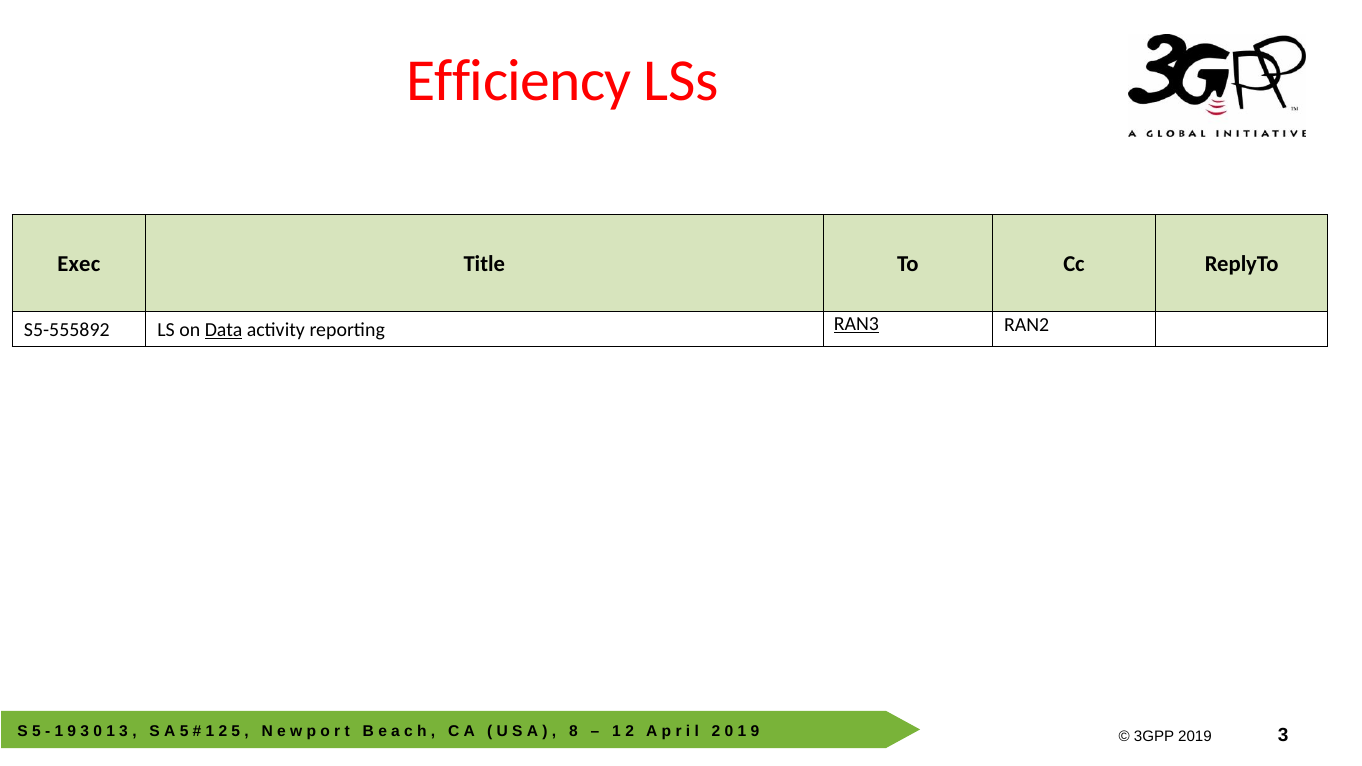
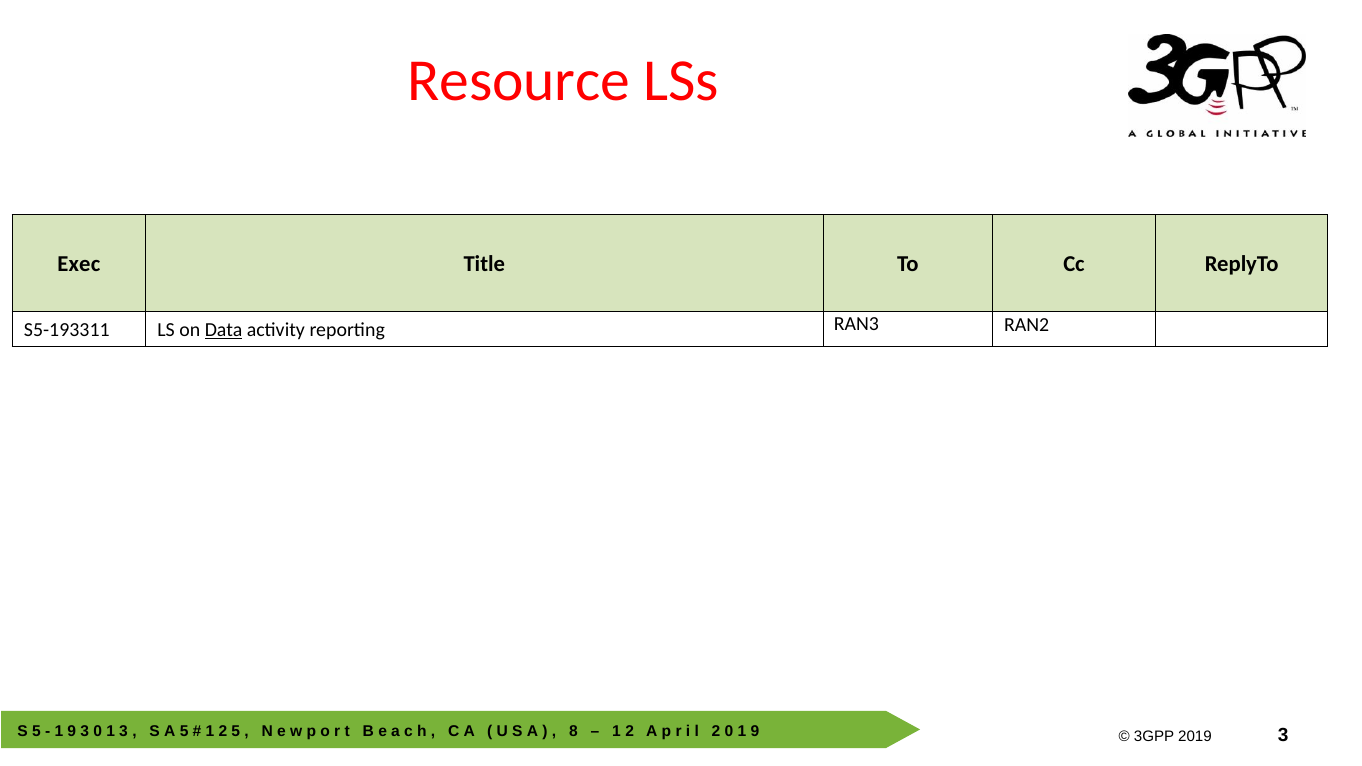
Efficiency: Efficiency -> Resource
S5-555892: S5-555892 -> S5-193311
RAN3 underline: present -> none
